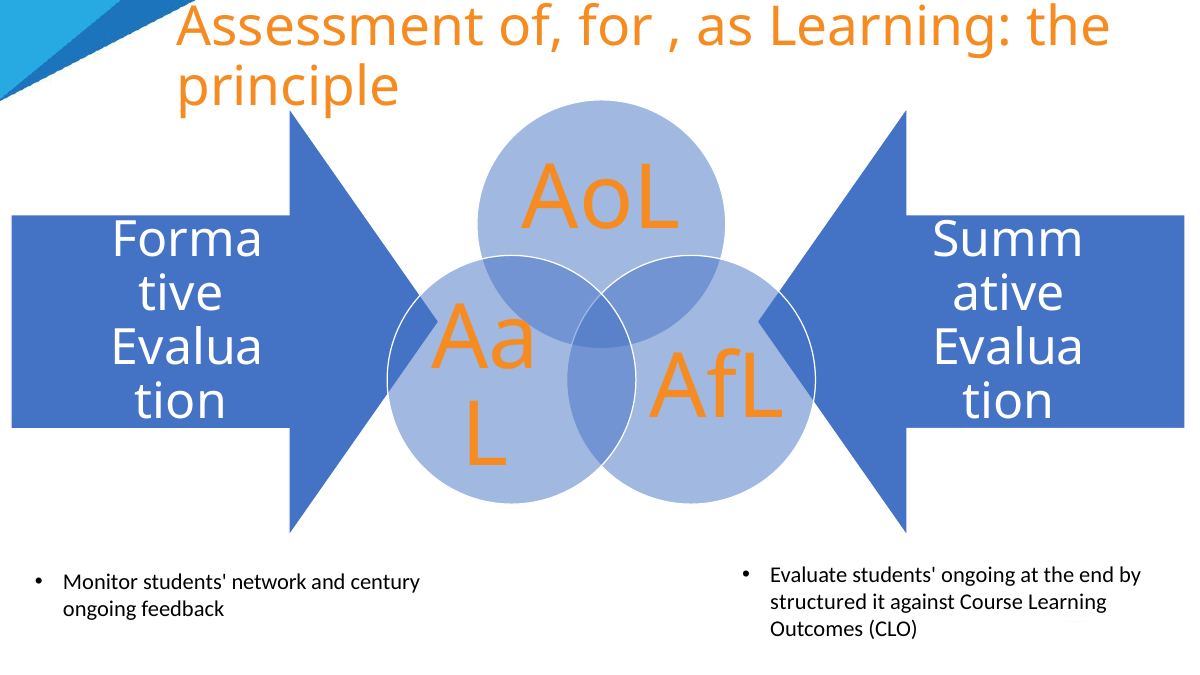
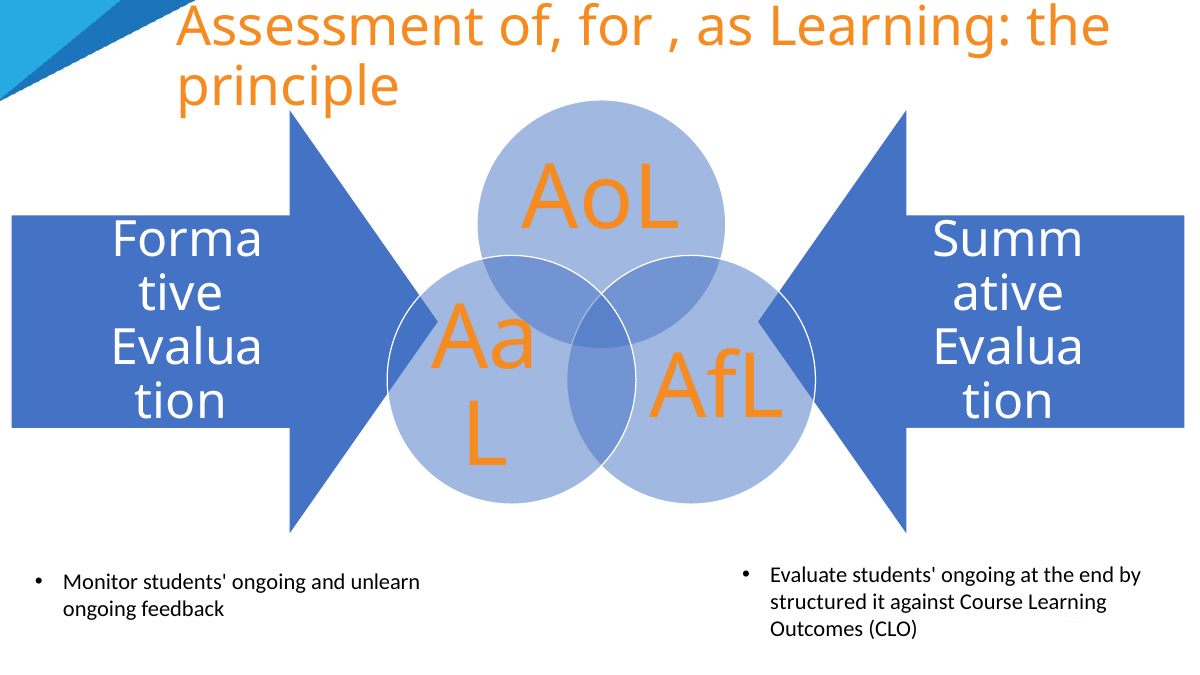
Monitor students network: network -> ongoing
century: century -> unlearn
